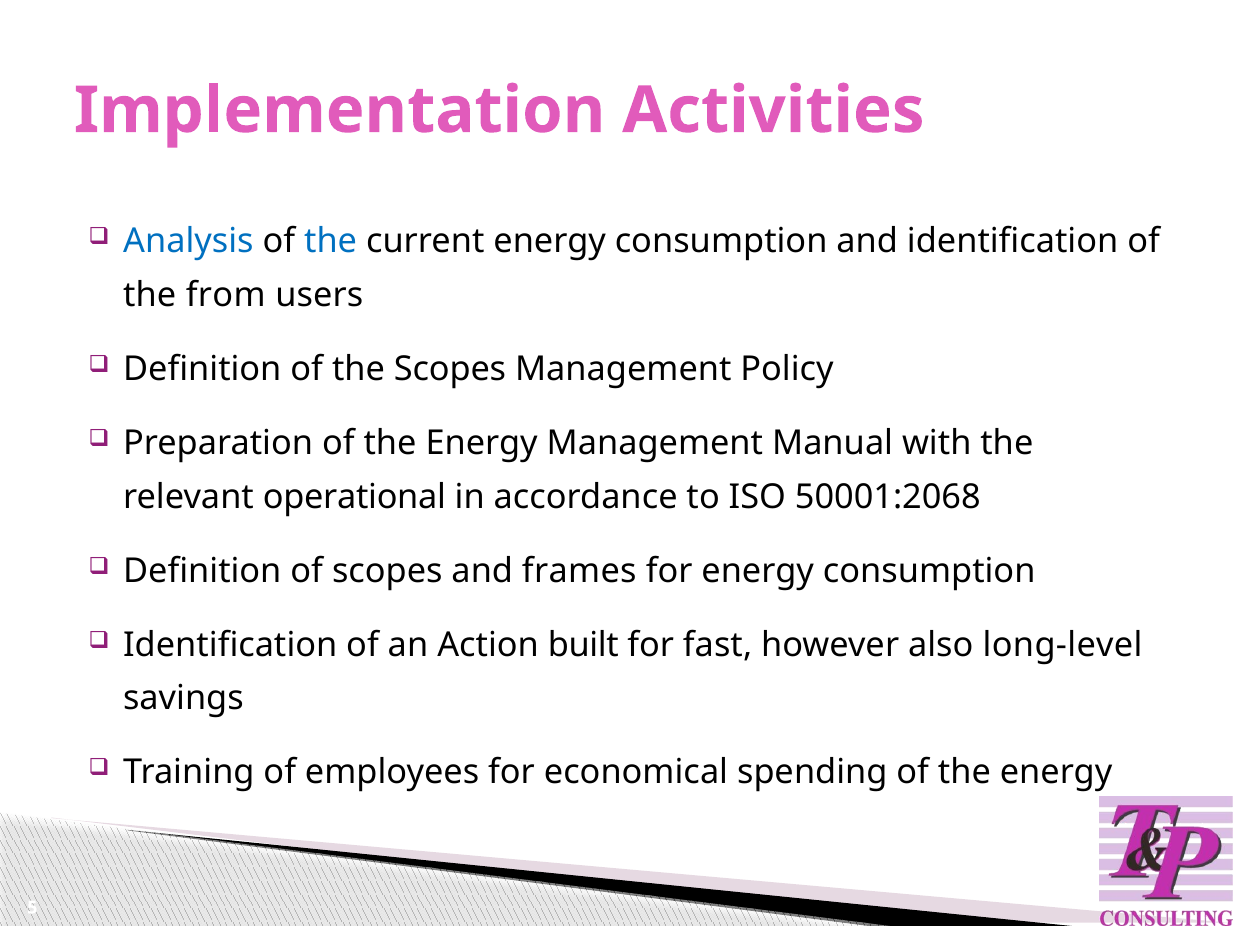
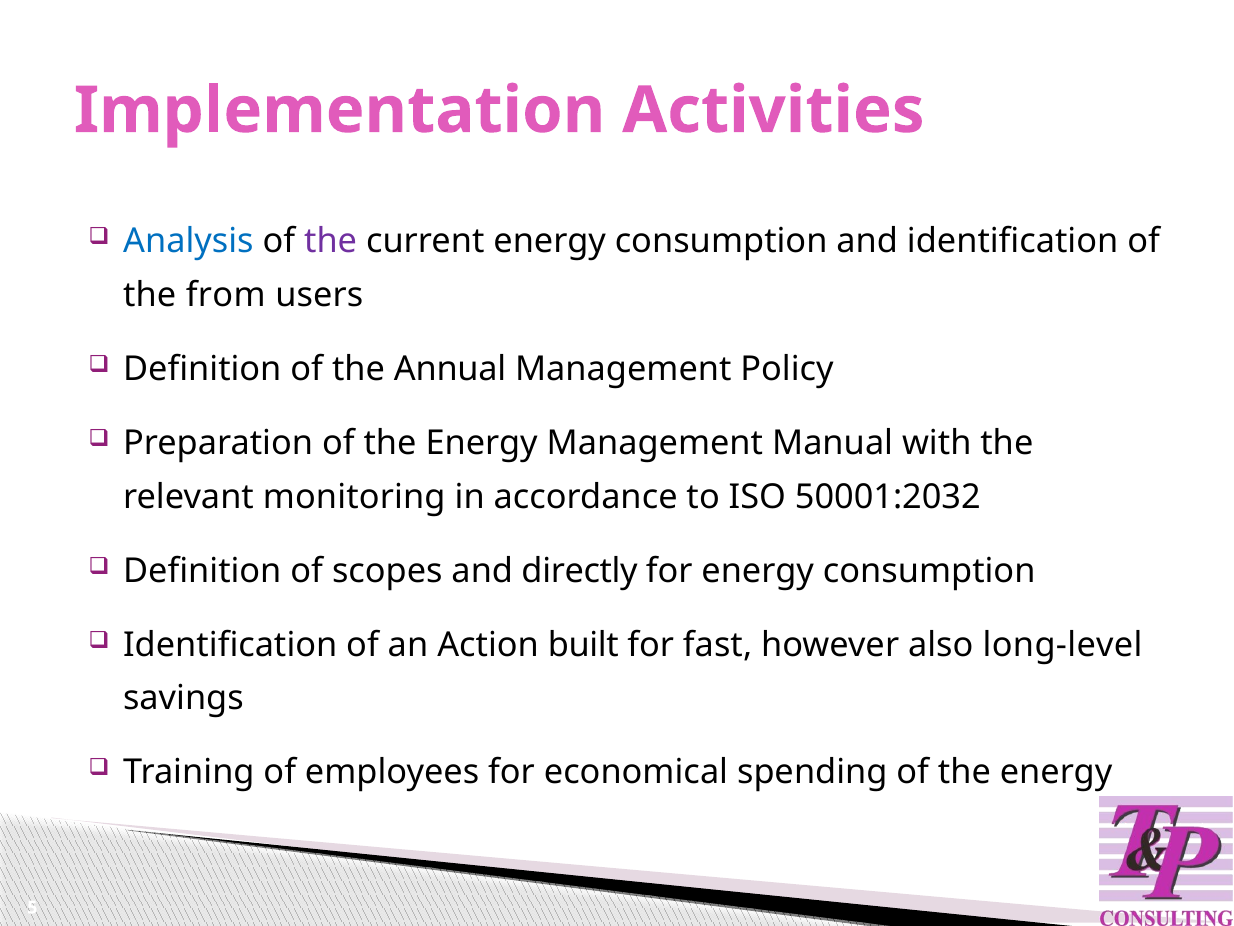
the at (331, 241) colour: blue -> purple
the Scopes: Scopes -> Annual
operational: operational -> monitoring
50001:2068: 50001:2068 -> 50001:2032
frames: frames -> directly
